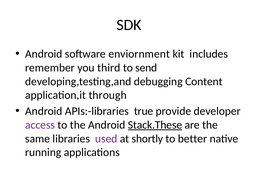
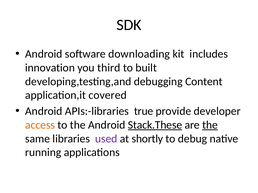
enviornment: enviornment -> downloading
remember: remember -> innovation
send: send -> built
through: through -> covered
access colour: purple -> orange
the at (210, 125) underline: none -> present
better: better -> debug
